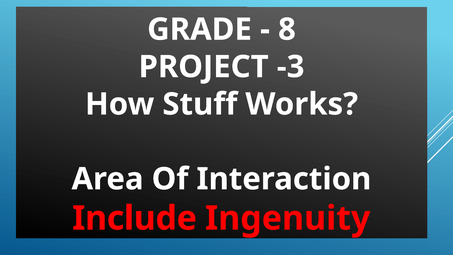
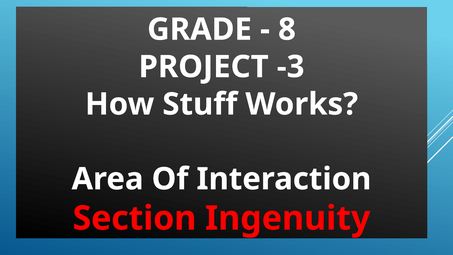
Include: Include -> Section
